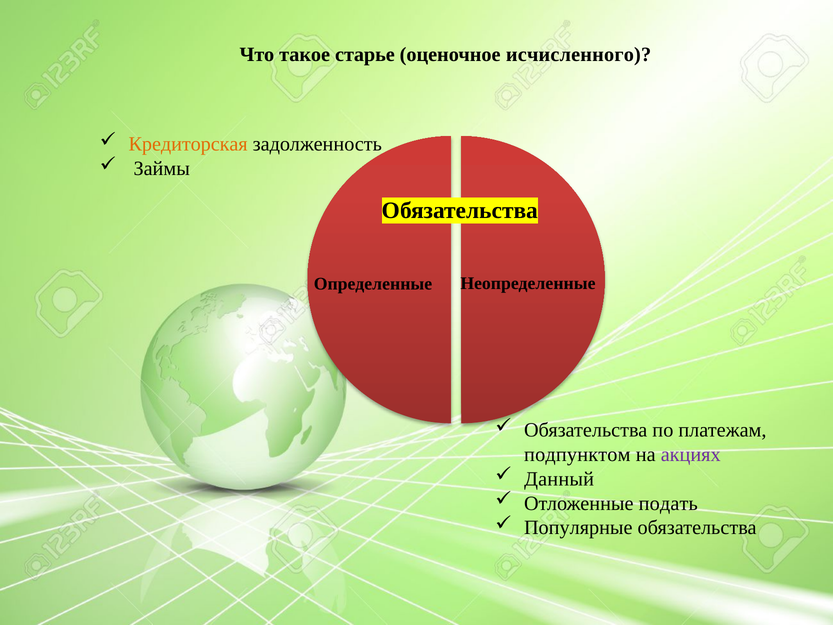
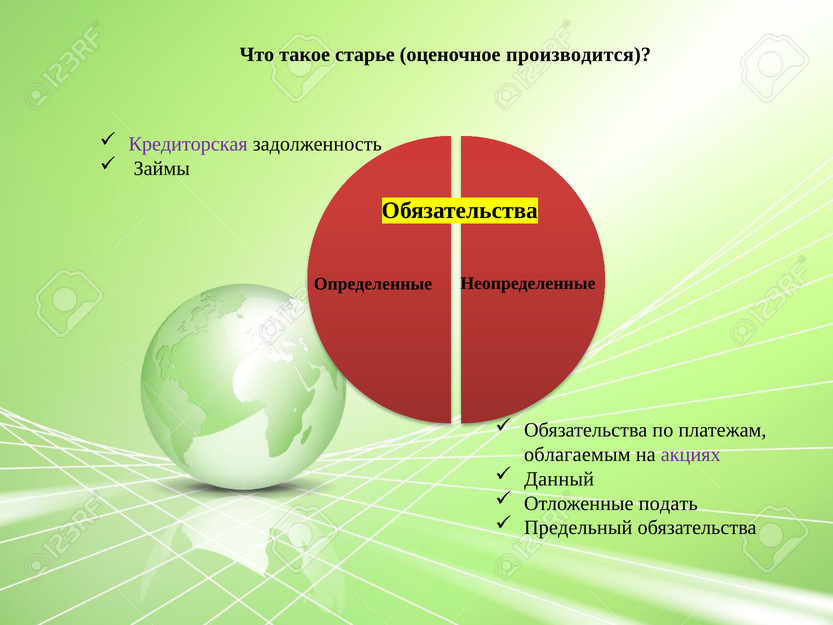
исчисленного: исчисленного -> производится
Кредиторская colour: orange -> purple
подпунктом: подпунктом -> облагаемым
Популярные: Популярные -> Предельный
